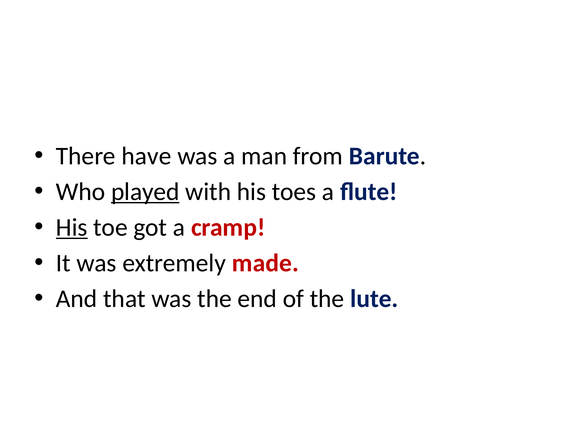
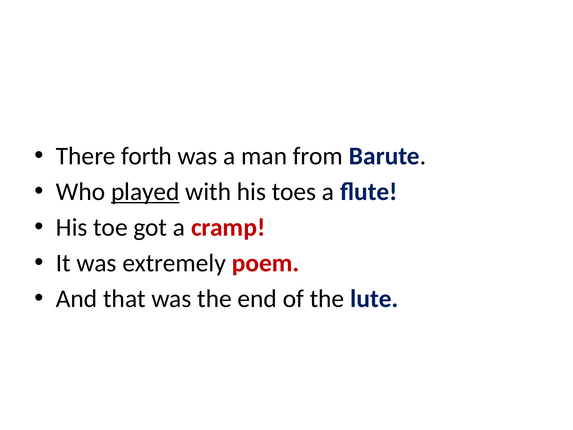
have: have -> forth
His at (72, 227) underline: present -> none
made: made -> poem
